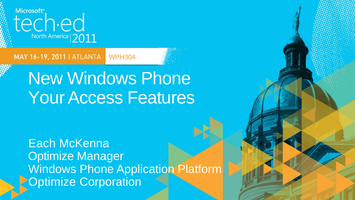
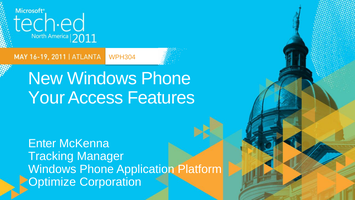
Each: Each -> Enter
Optimize at (51, 156): Optimize -> Tracking
